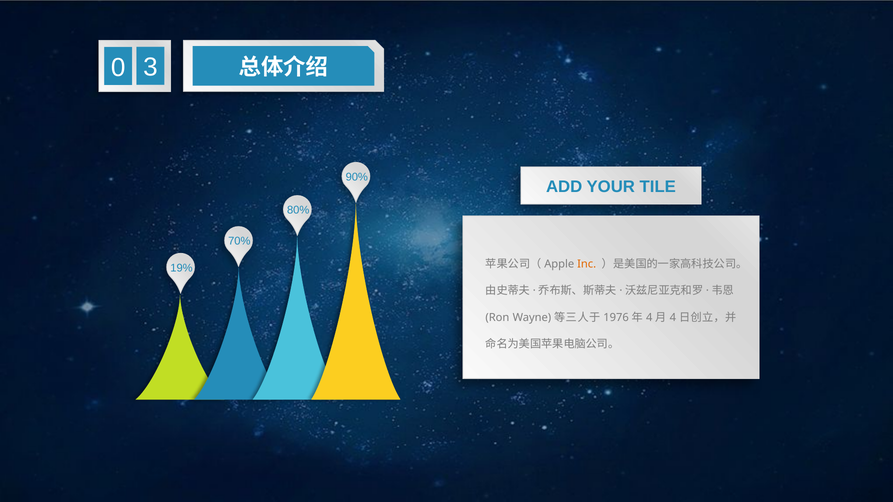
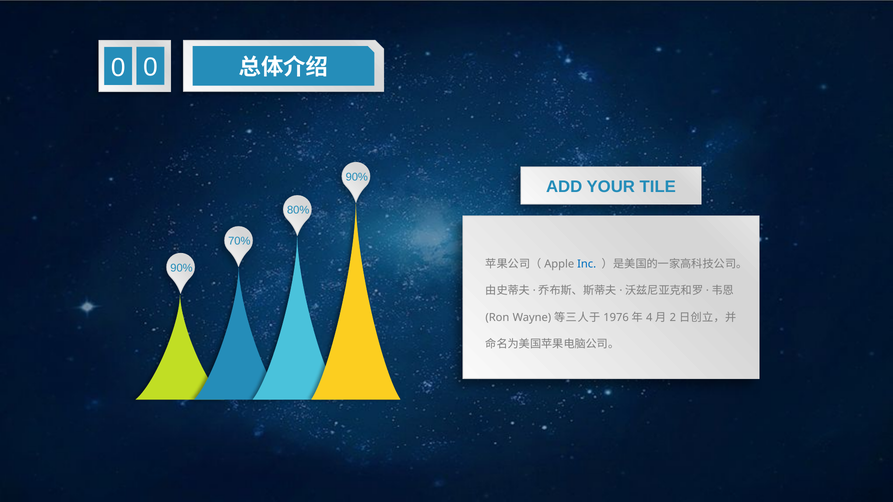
0 3: 3 -> 0
Inc colour: orange -> blue
19% at (181, 268): 19% -> 90%
4 at (673, 318): 4 -> 2
